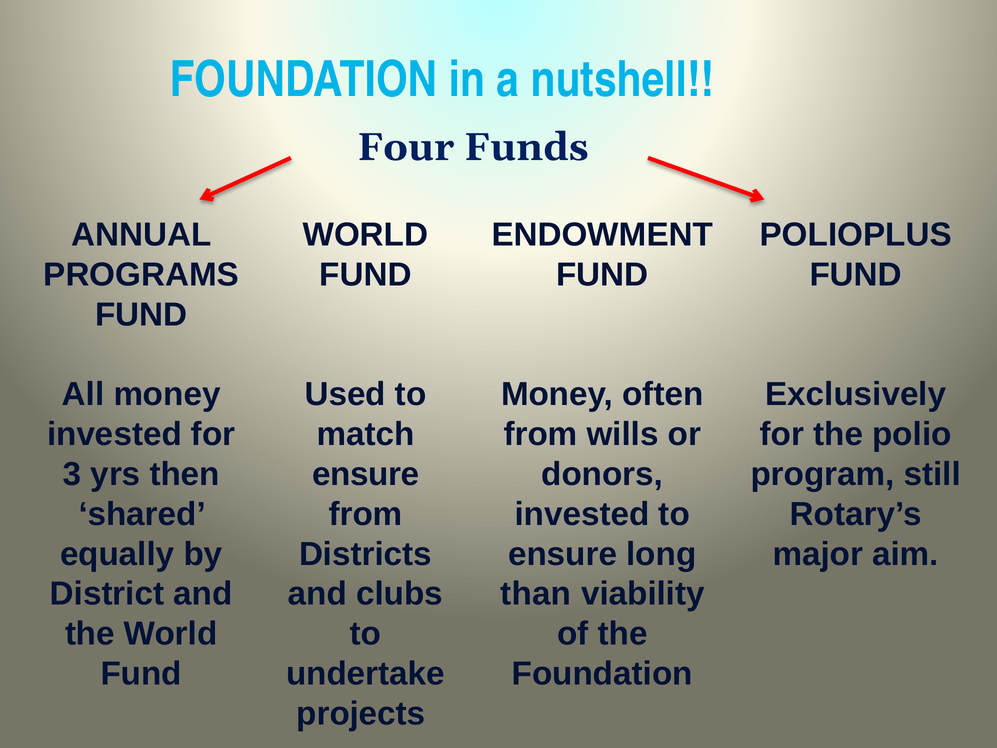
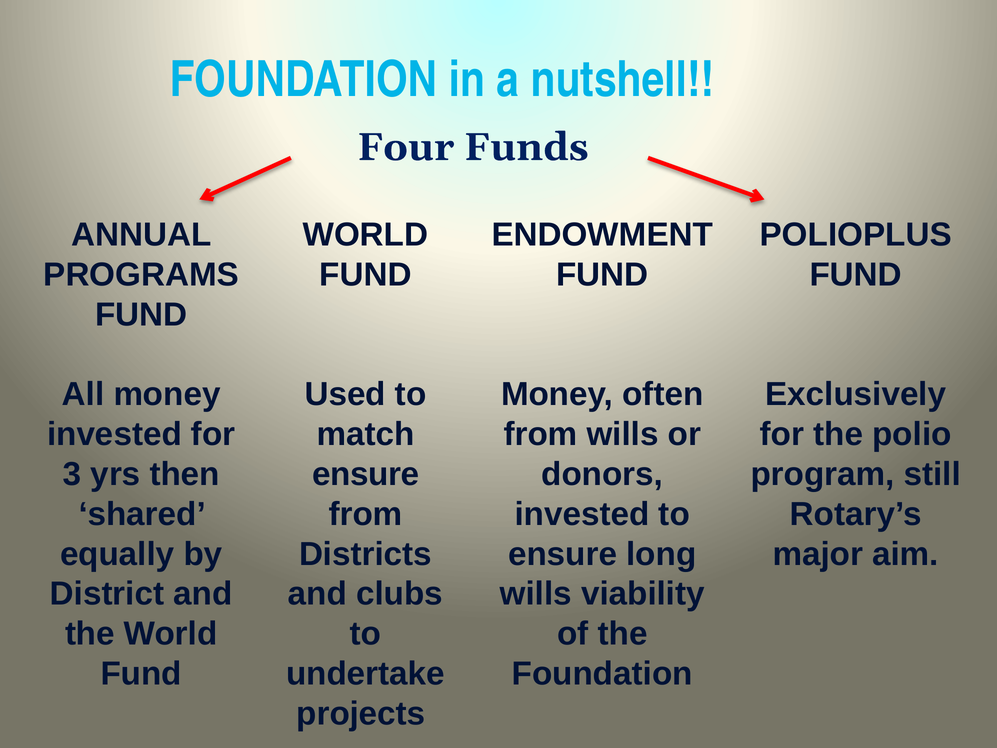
than at (536, 594): than -> wills
